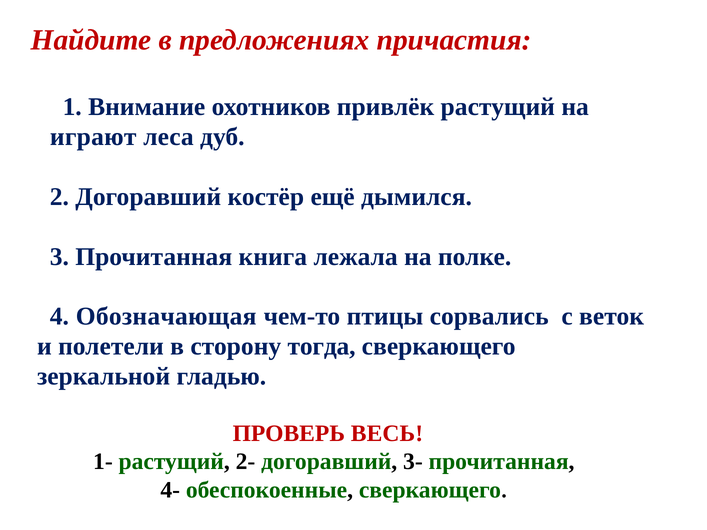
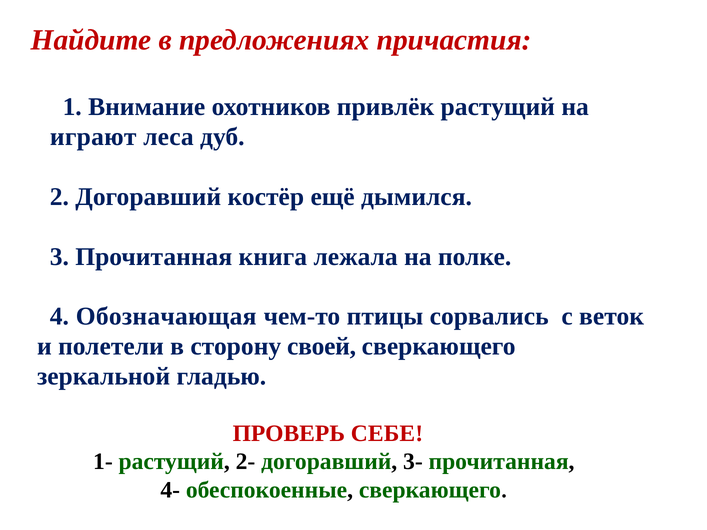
тогда: тогда -> своей
ВЕСЬ: ВЕСЬ -> СЕБЕ
